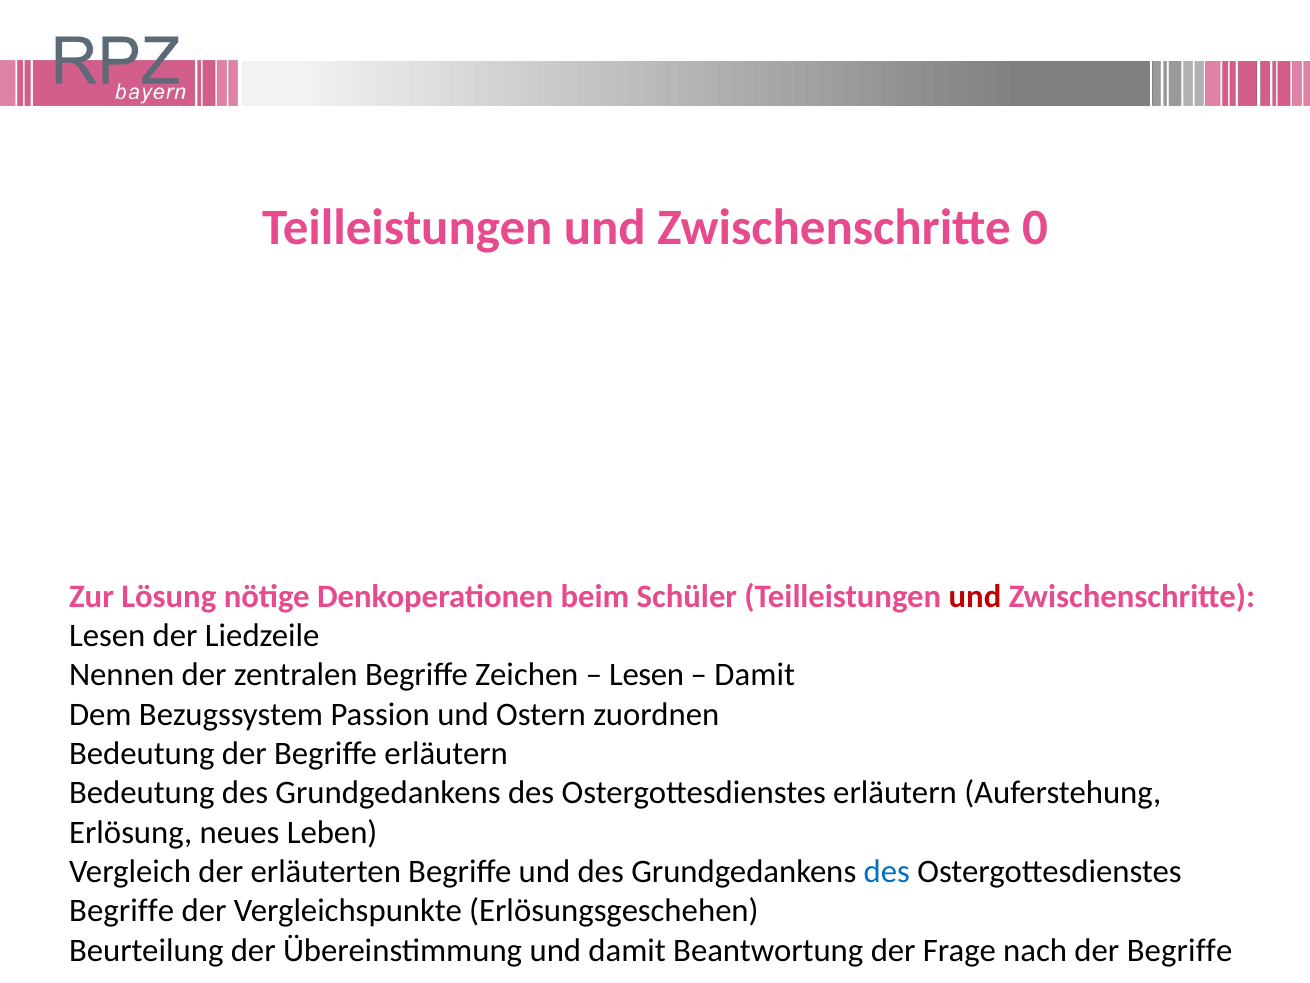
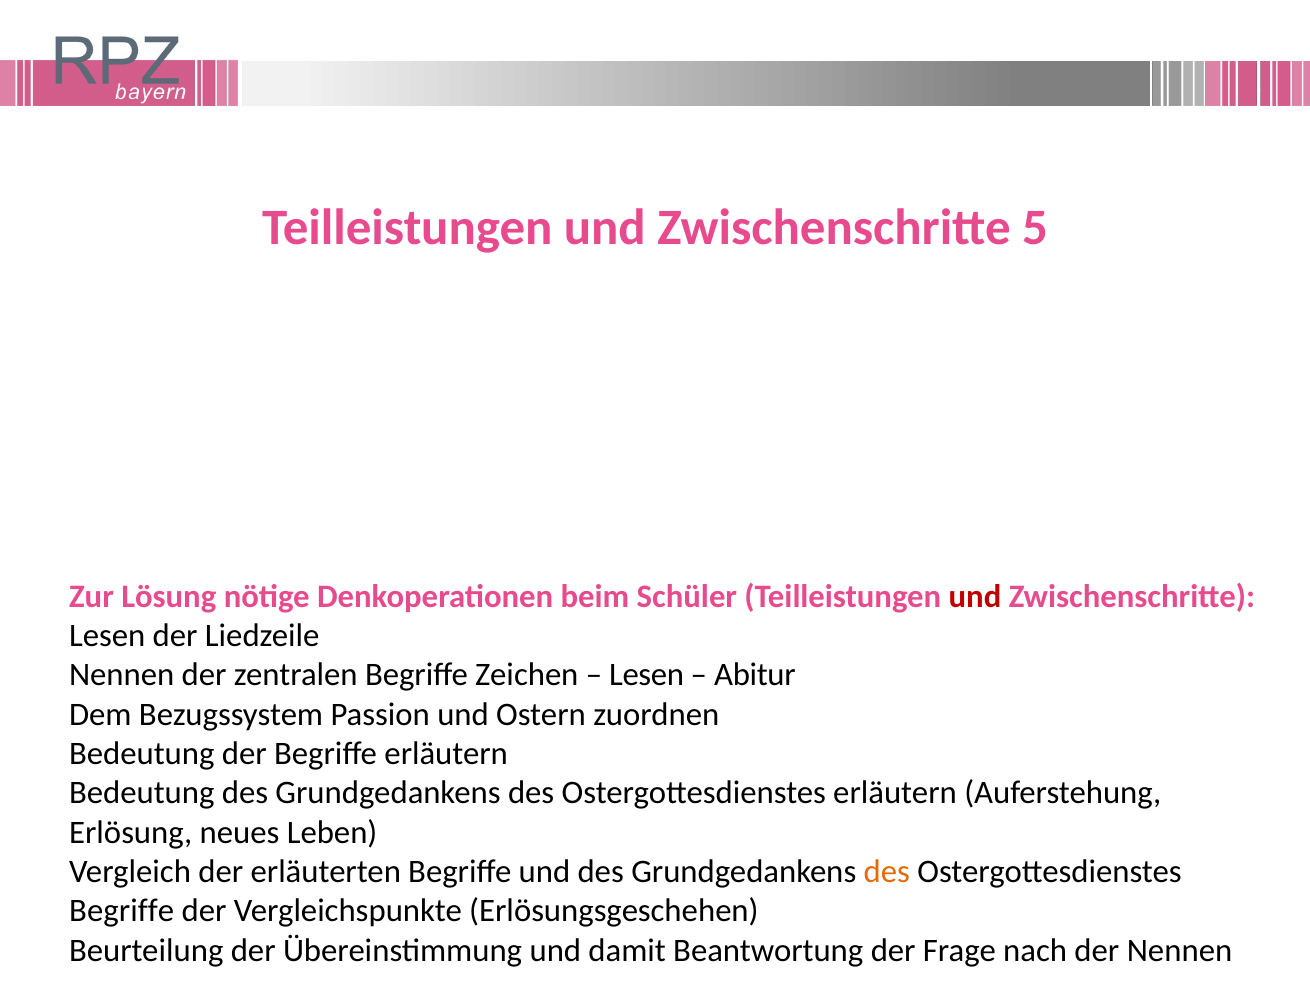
0: 0 -> 5
Damit at (755, 675): Damit -> Abitur
des at (887, 871) colour: blue -> orange
nach der Begriffe: Begriffe -> Nennen
